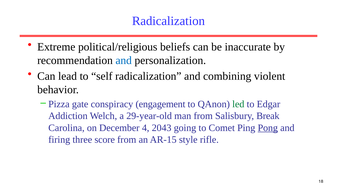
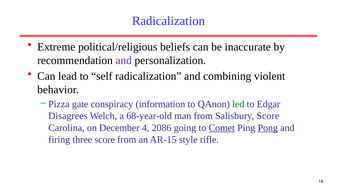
and at (124, 60) colour: blue -> purple
engagement: engagement -> information
Addiction: Addiction -> Disagrees
29-year-old: 29-year-old -> 68-year-old
Salisbury Break: Break -> Score
2043: 2043 -> 2086
Comet underline: none -> present
